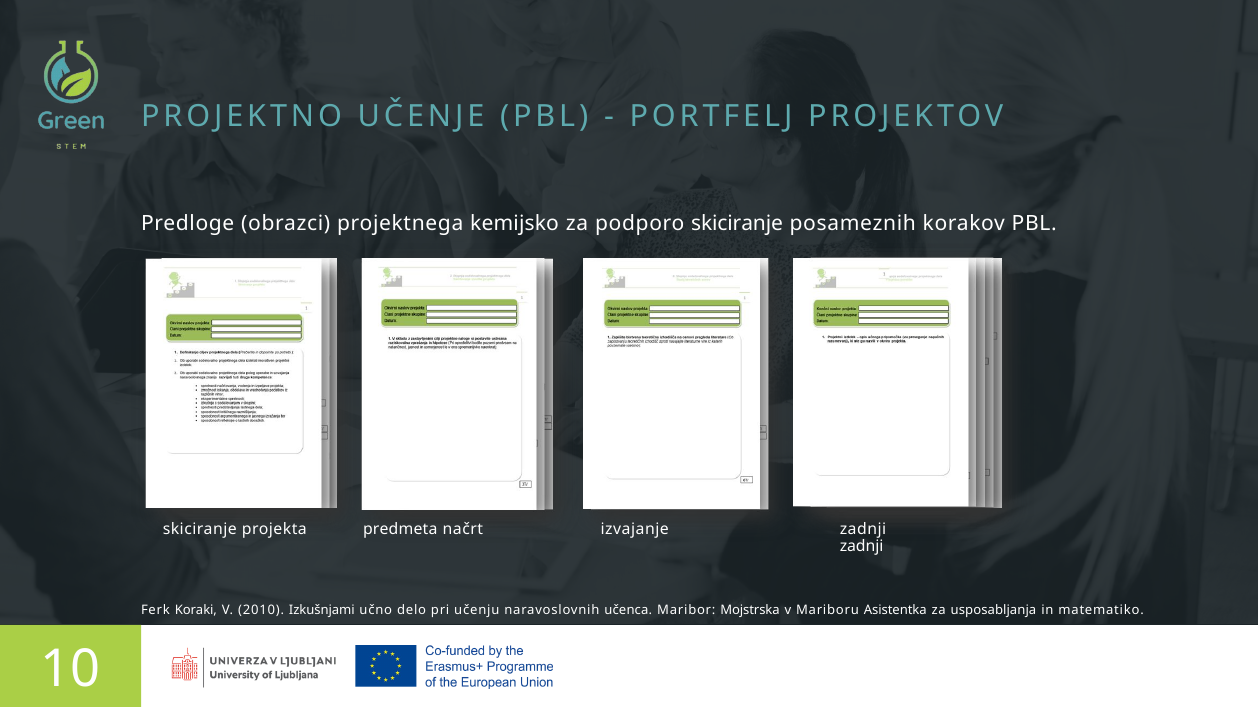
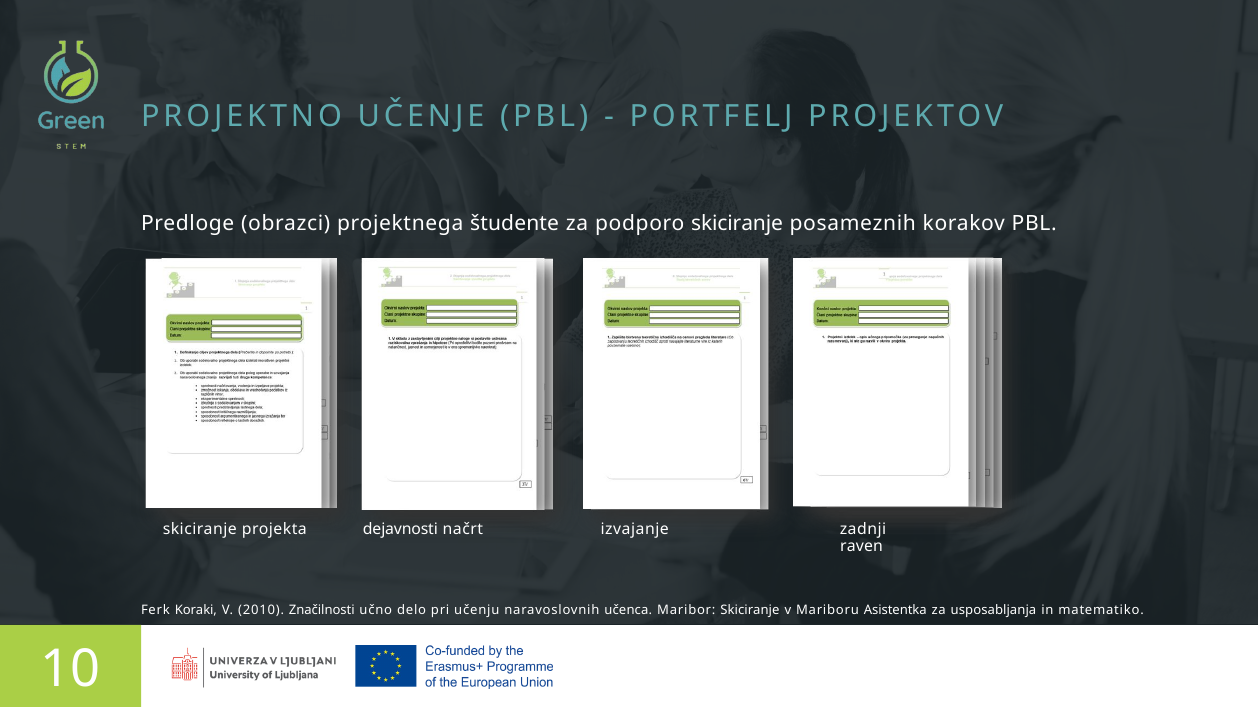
kemijsko: kemijsko -> študente
predmeta: predmeta -> dejavnosti
zadnji at (862, 547): zadnji -> raven
Izkušnjami: Izkušnjami -> Značilnosti
Maribor Mojstrska: Mojstrska -> Skiciranje
